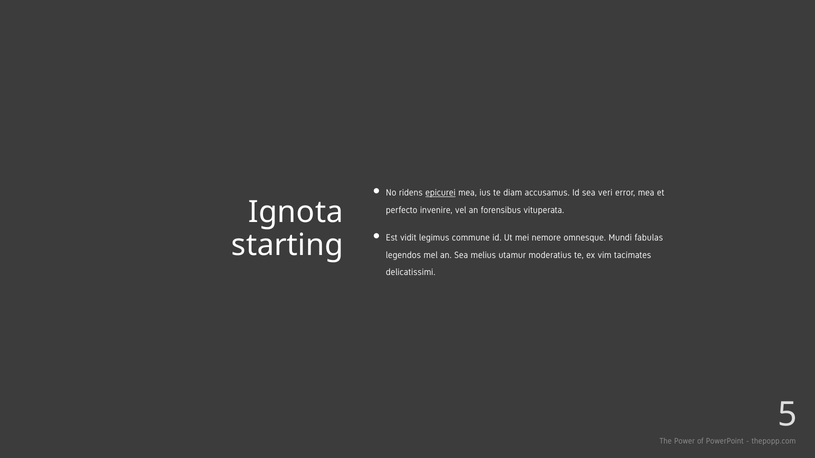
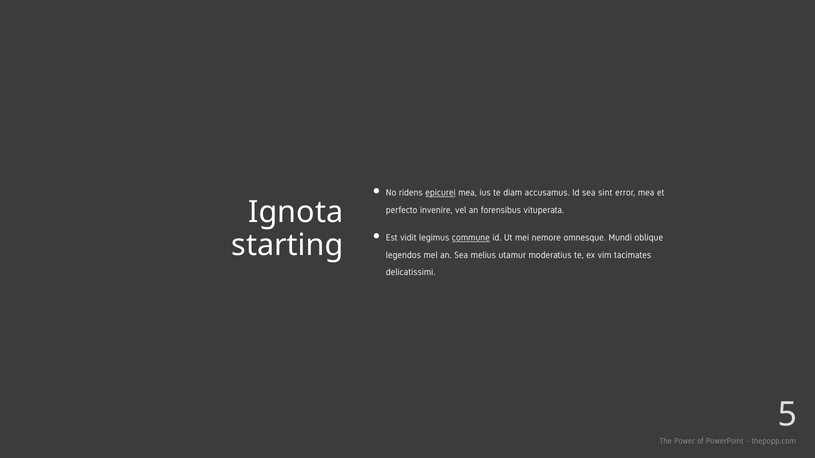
veri: veri -> sint
commune underline: none -> present
fabulas: fabulas -> oblique
